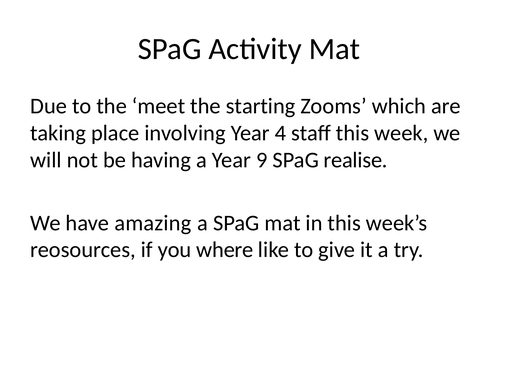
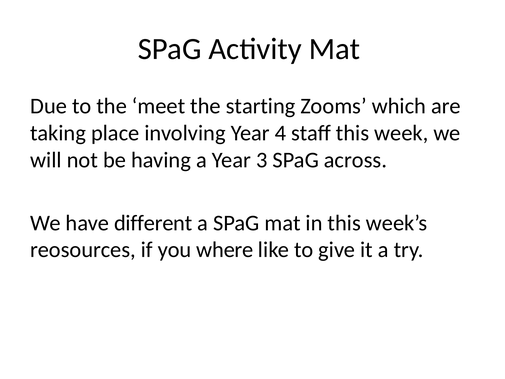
9: 9 -> 3
realise: realise -> across
amazing: amazing -> different
